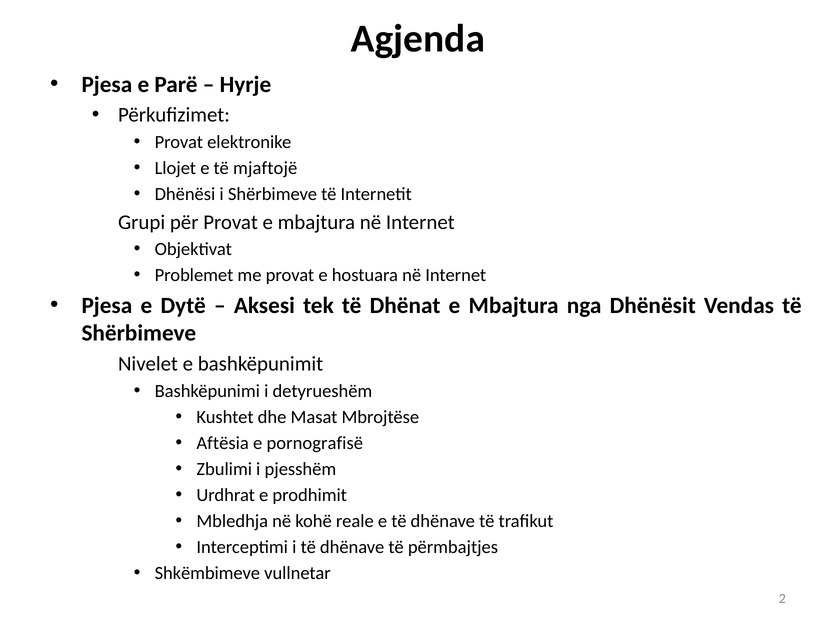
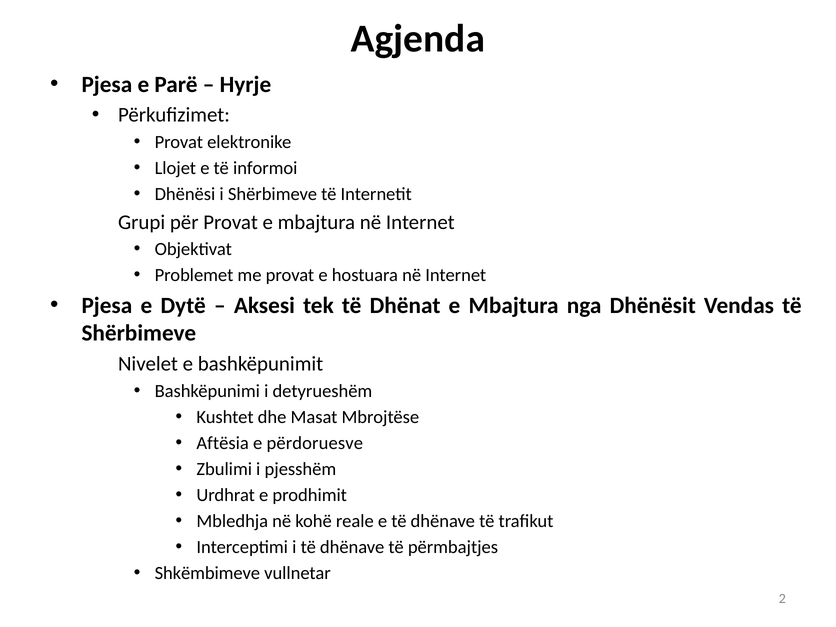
mjaftojë: mjaftojë -> informoi
pornografisë: pornografisë -> përdoruesve
